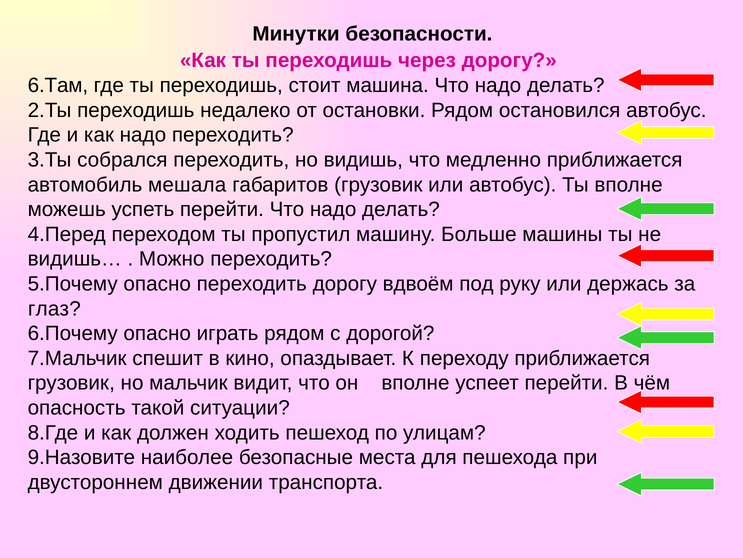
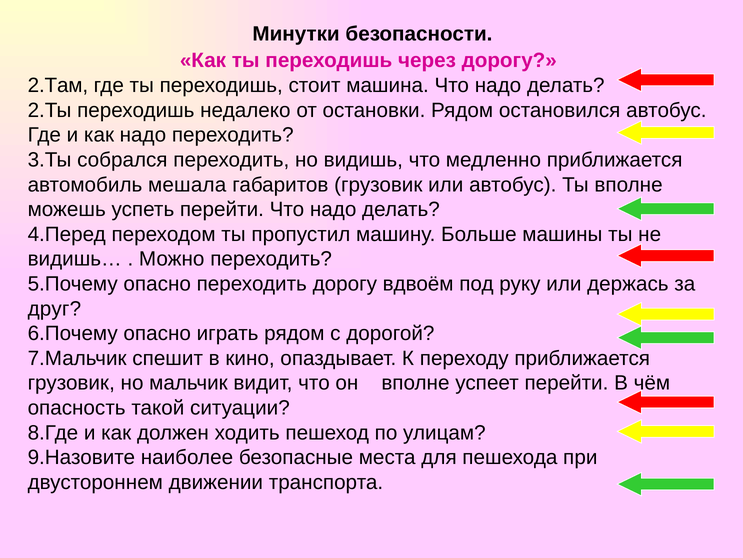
6.Там: 6.Там -> 2.Там
глаз: глаз -> друг
